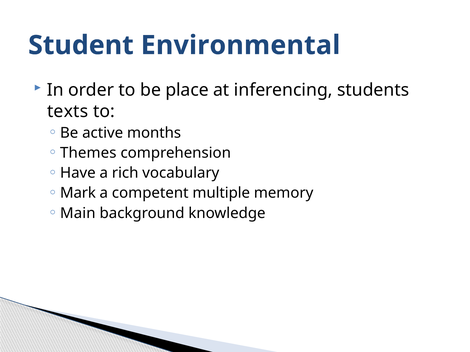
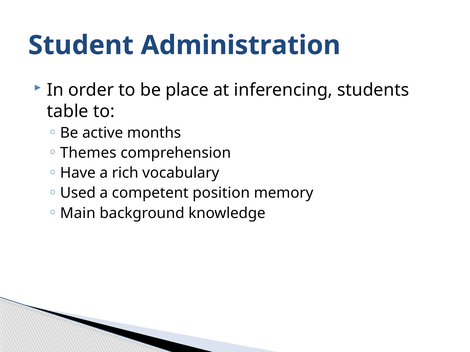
Environmental: Environmental -> Administration
texts: texts -> table
Mark: Mark -> Used
multiple: multiple -> position
